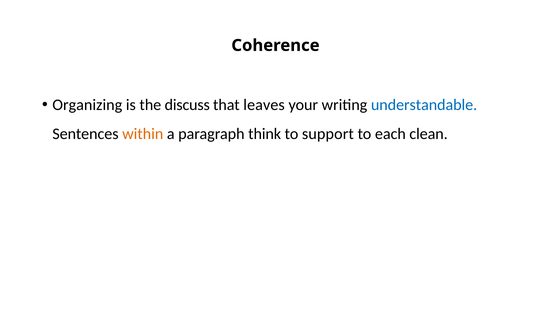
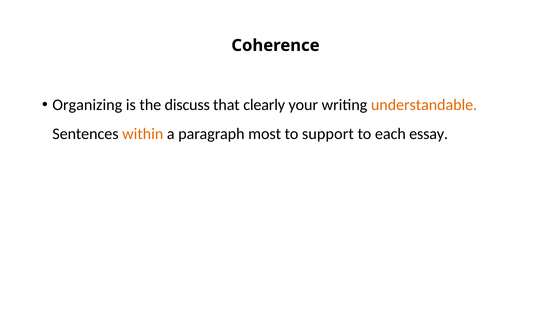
leaves: leaves -> clearly
understandable colour: blue -> orange
think: think -> most
clean: clean -> essay
